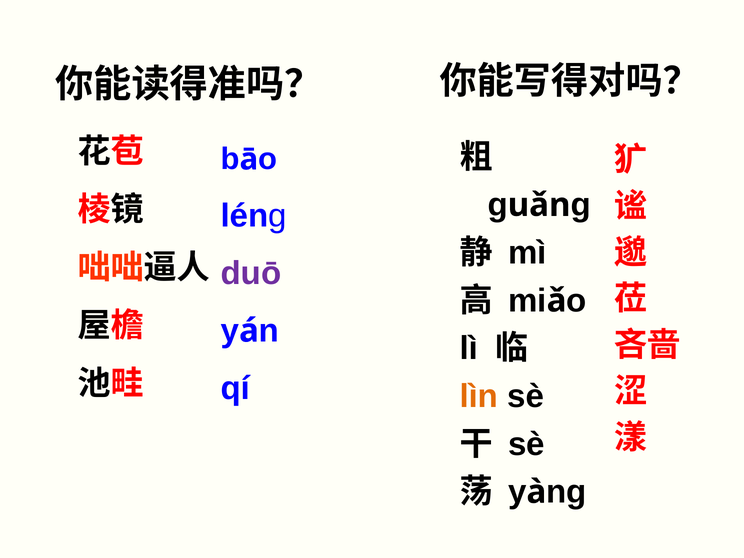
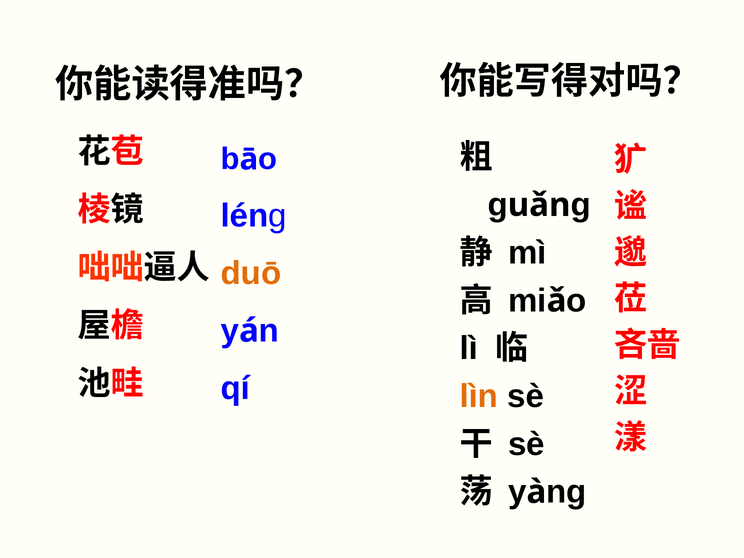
duō colour: purple -> orange
